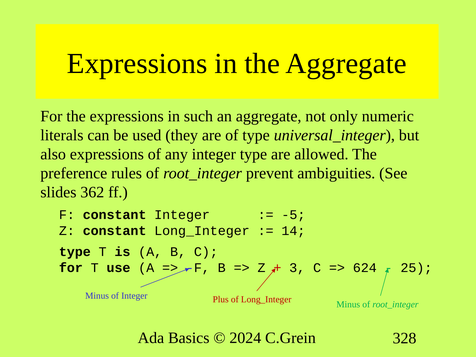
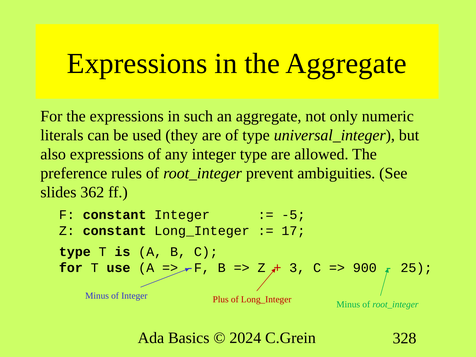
14: 14 -> 17
624: 624 -> 900
